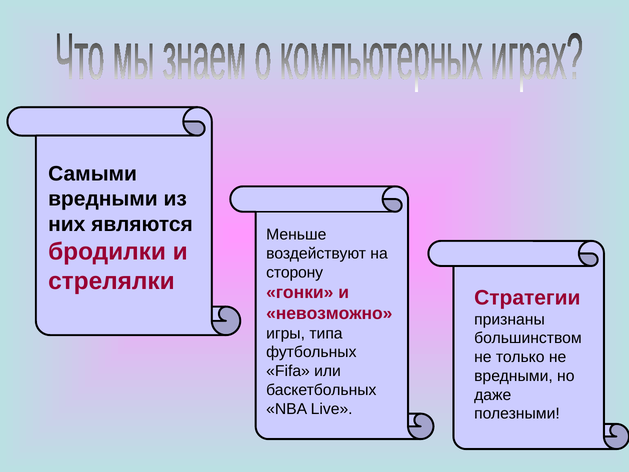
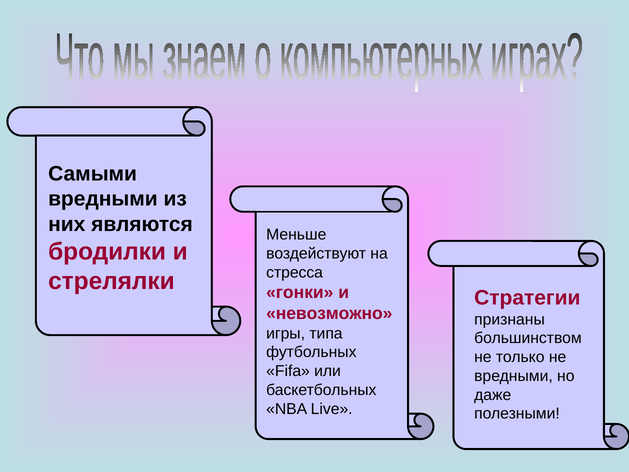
сторону: сторону -> стресса
